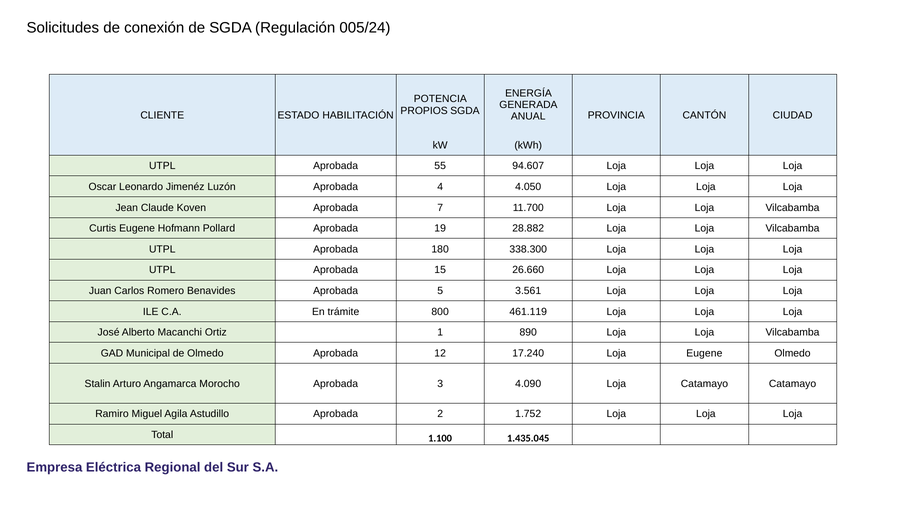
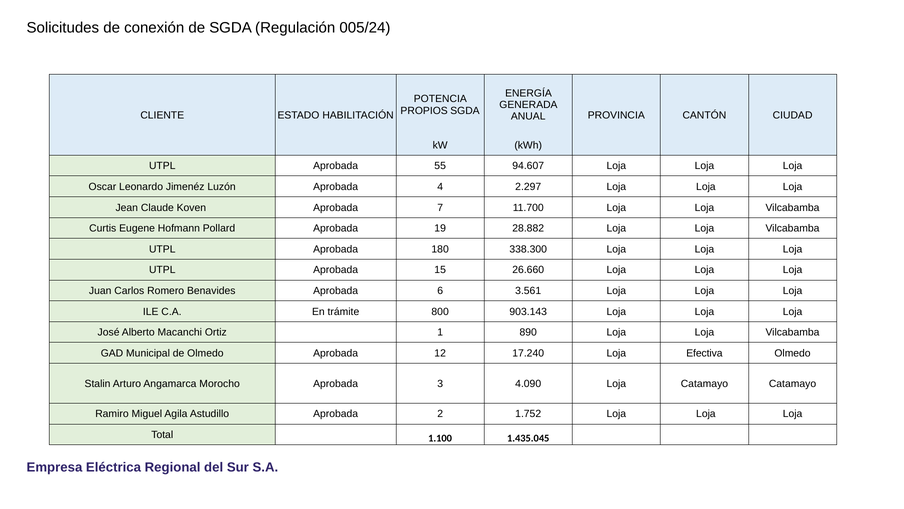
4.050: 4.050 -> 2.297
5: 5 -> 6
461.119: 461.119 -> 903.143
Loja Eugene: Eugene -> Efectiva
